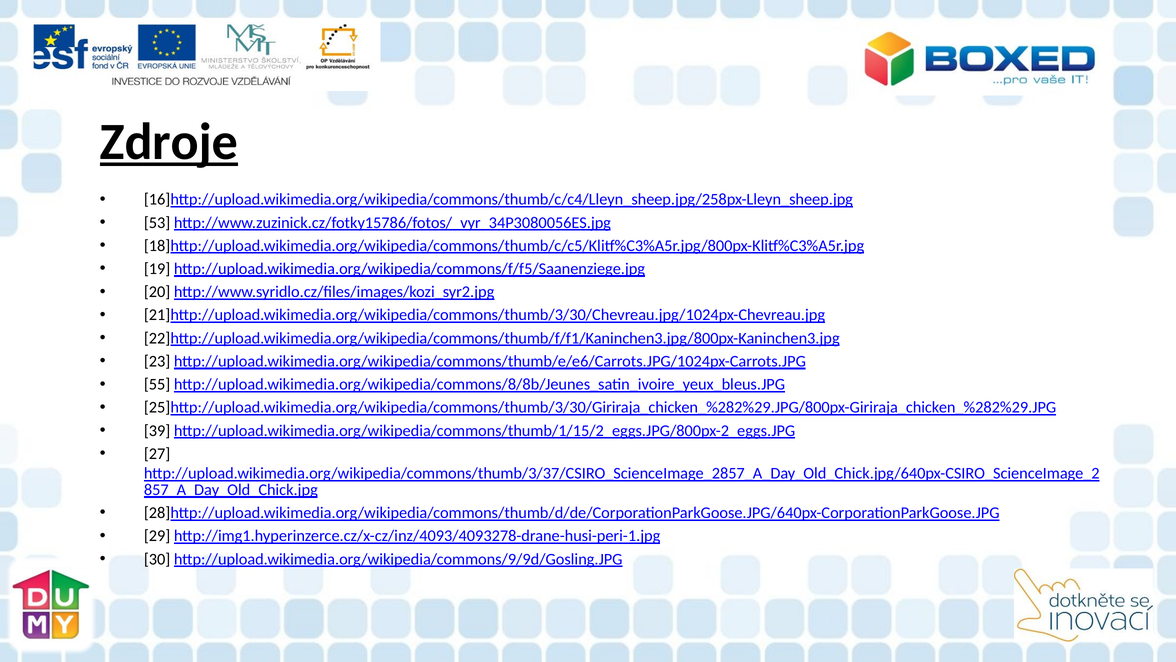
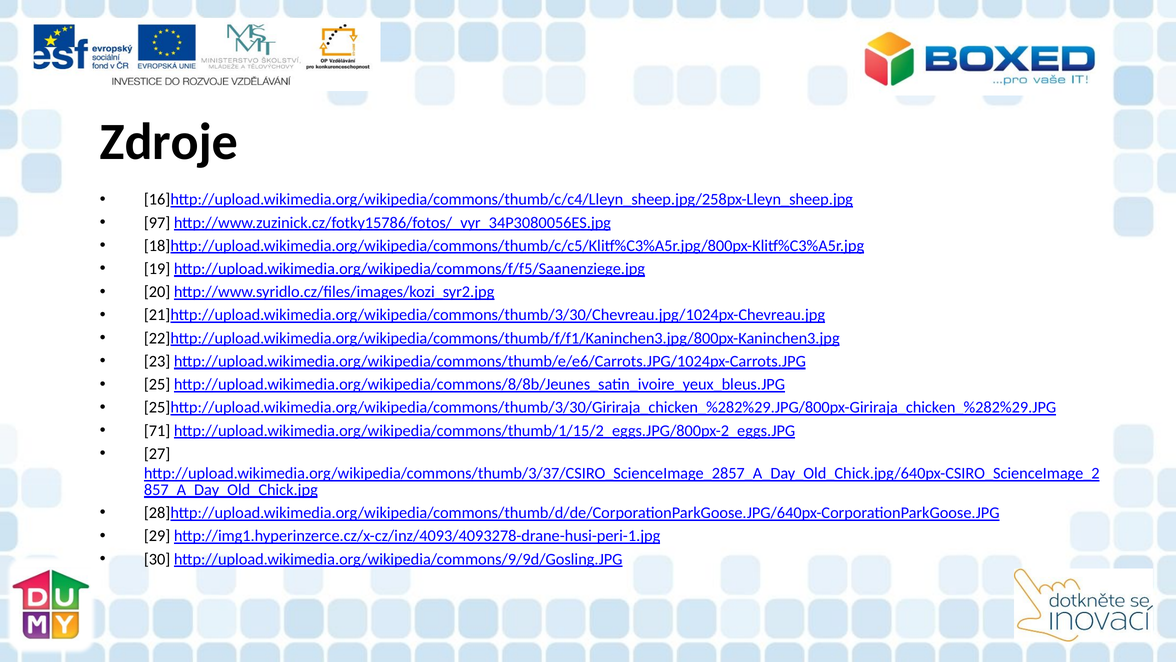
Zdroje underline: present -> none
53: 53 -> 97
55: 55 -> 25
39: 39 -> 71
